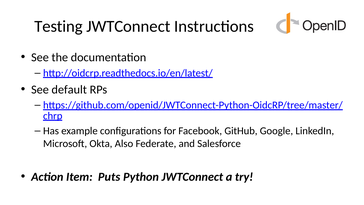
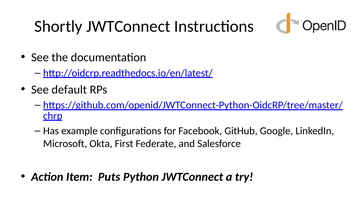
Testing: Testing -> Shortly
Also: Also -> First
